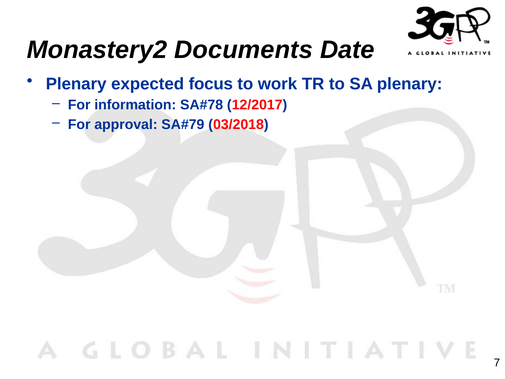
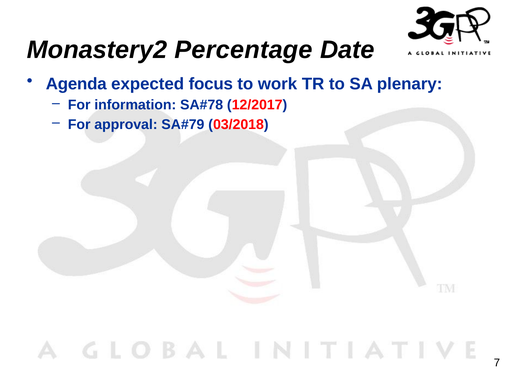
Documents: Documents -> Percentage
Plenary at (76, 84): Plenary -> Agenda
